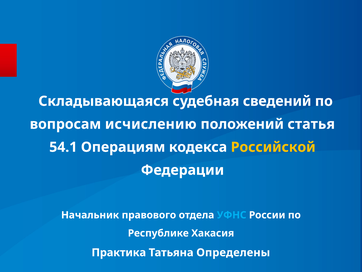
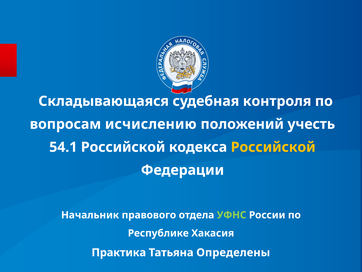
сведений: сведений -> контроля
статья: статья -> учесть
54.1 Операциям: Операциям -> Российской
УФНС colour: light blue -> light green
